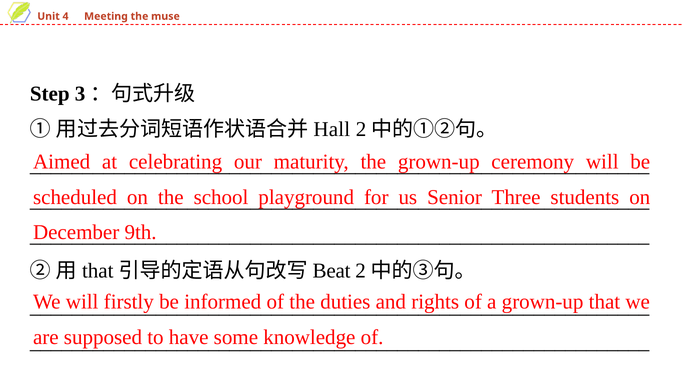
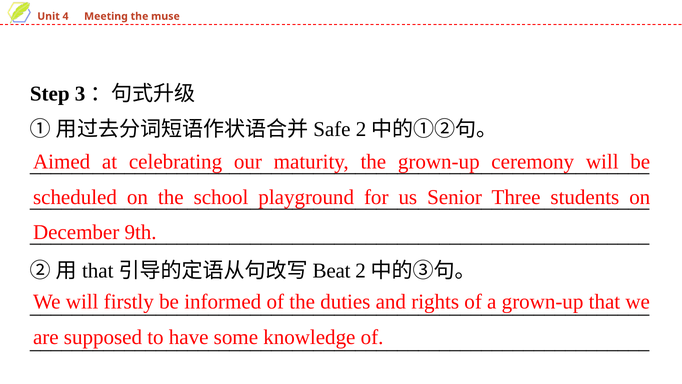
Hall: Hall -> Safe
